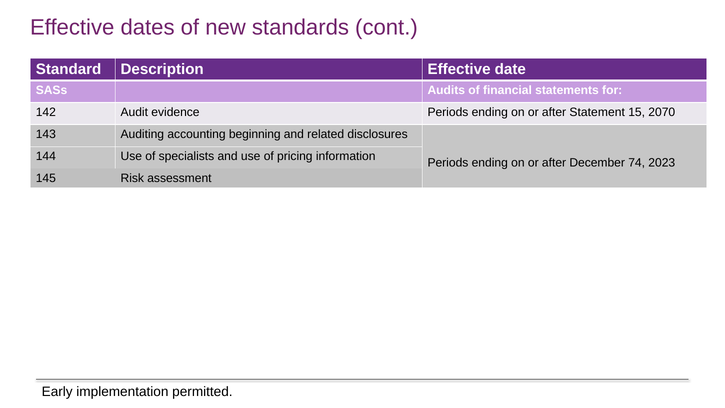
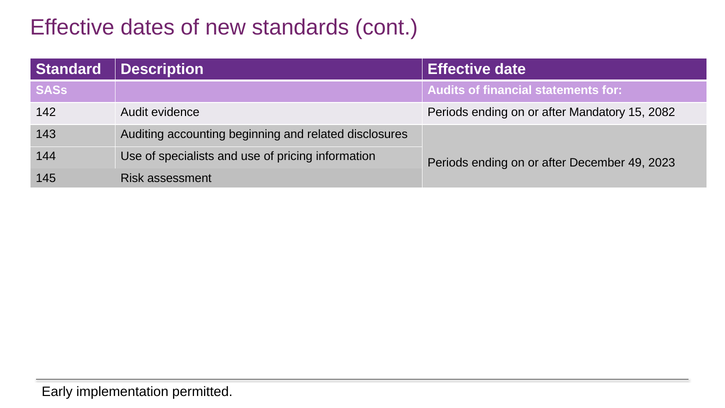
Statement: Statement -> Mandatory
2070: 2070 -> 2082
74: 74 -> 49
